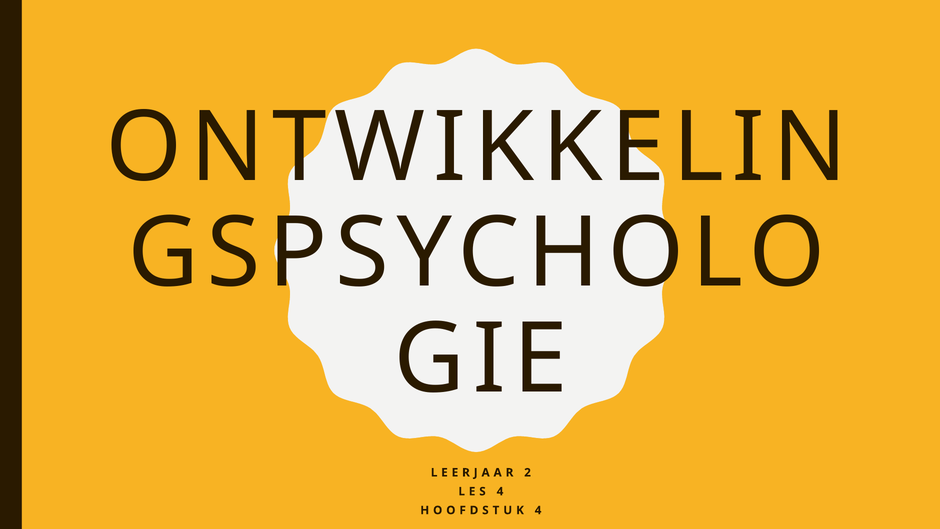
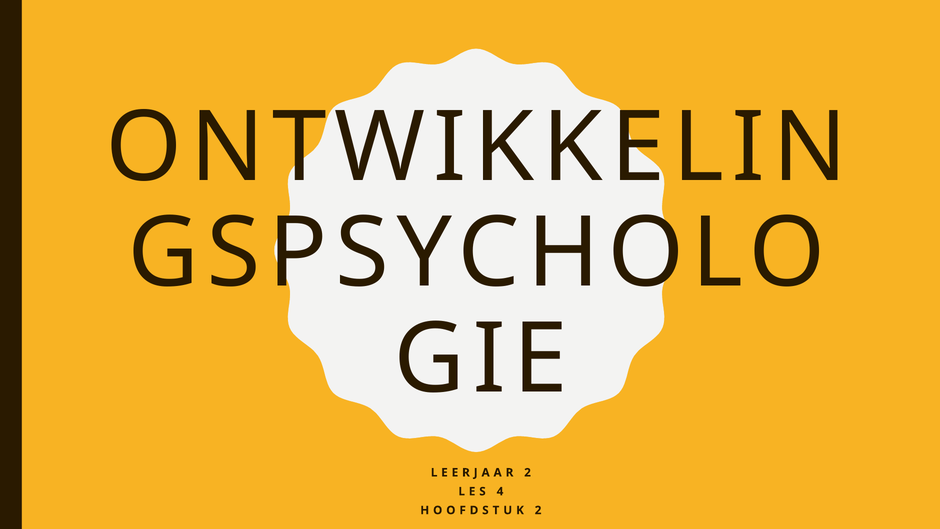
4 at (538, 510): 4 -> 2
